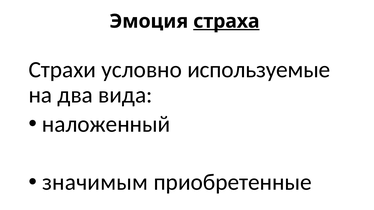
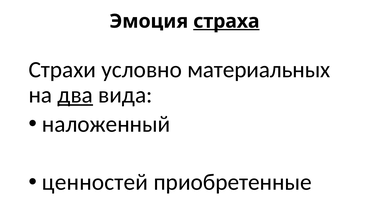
используемые: используемые -> материальных
два underline: none -> present
значимым: значимым -> ценностей
